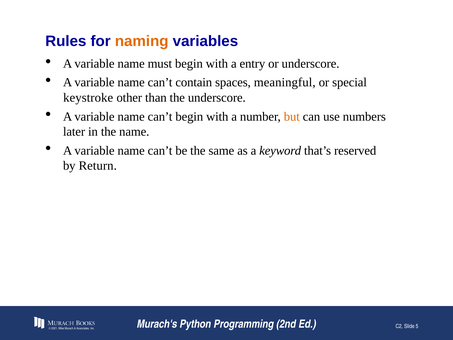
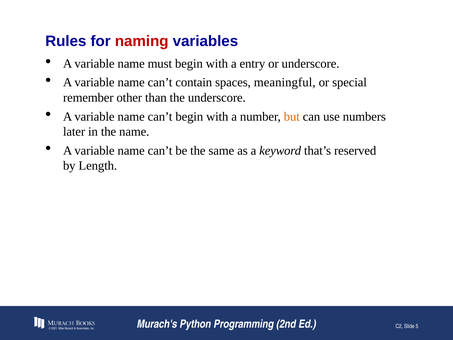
naming colour: orange -> red
keystroke: keystroke -> remember
Return: Return -> Length
